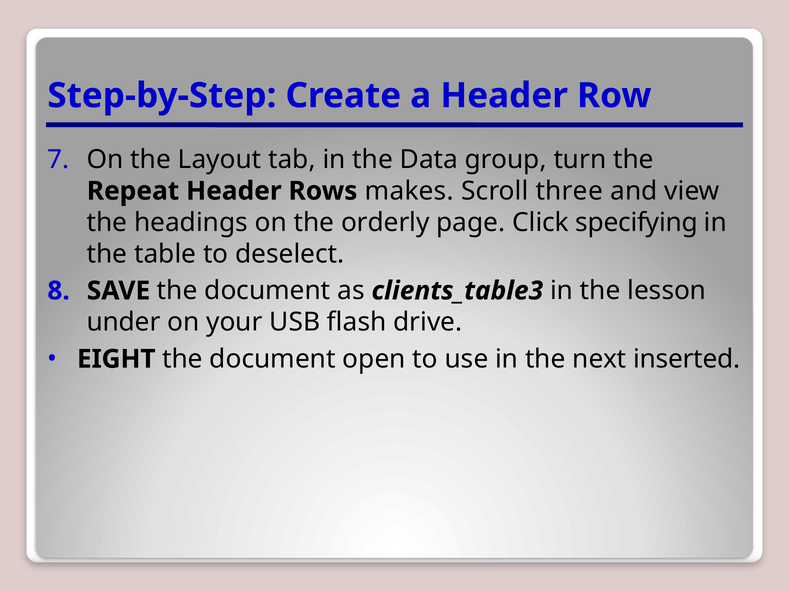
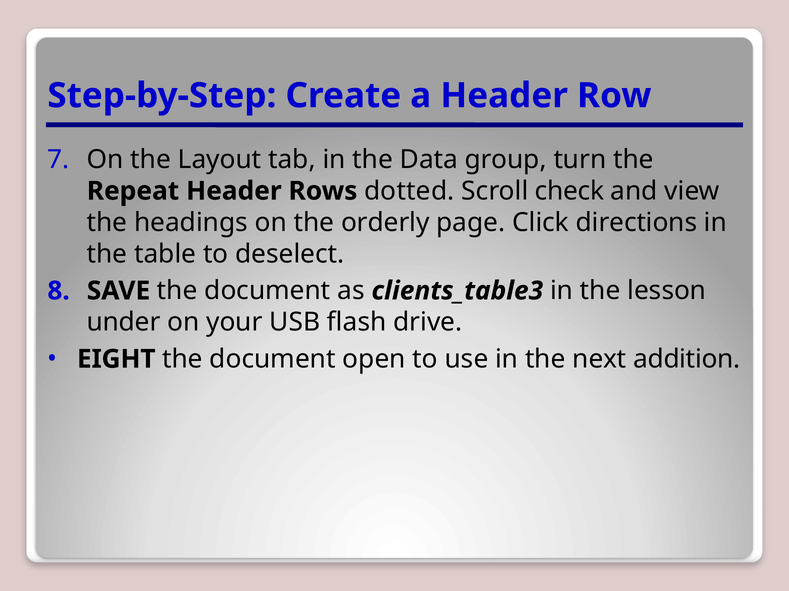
makes: makes -> dotted
three: three -> check
specifying: specifying -> directions
inserted: inserted -> addition
